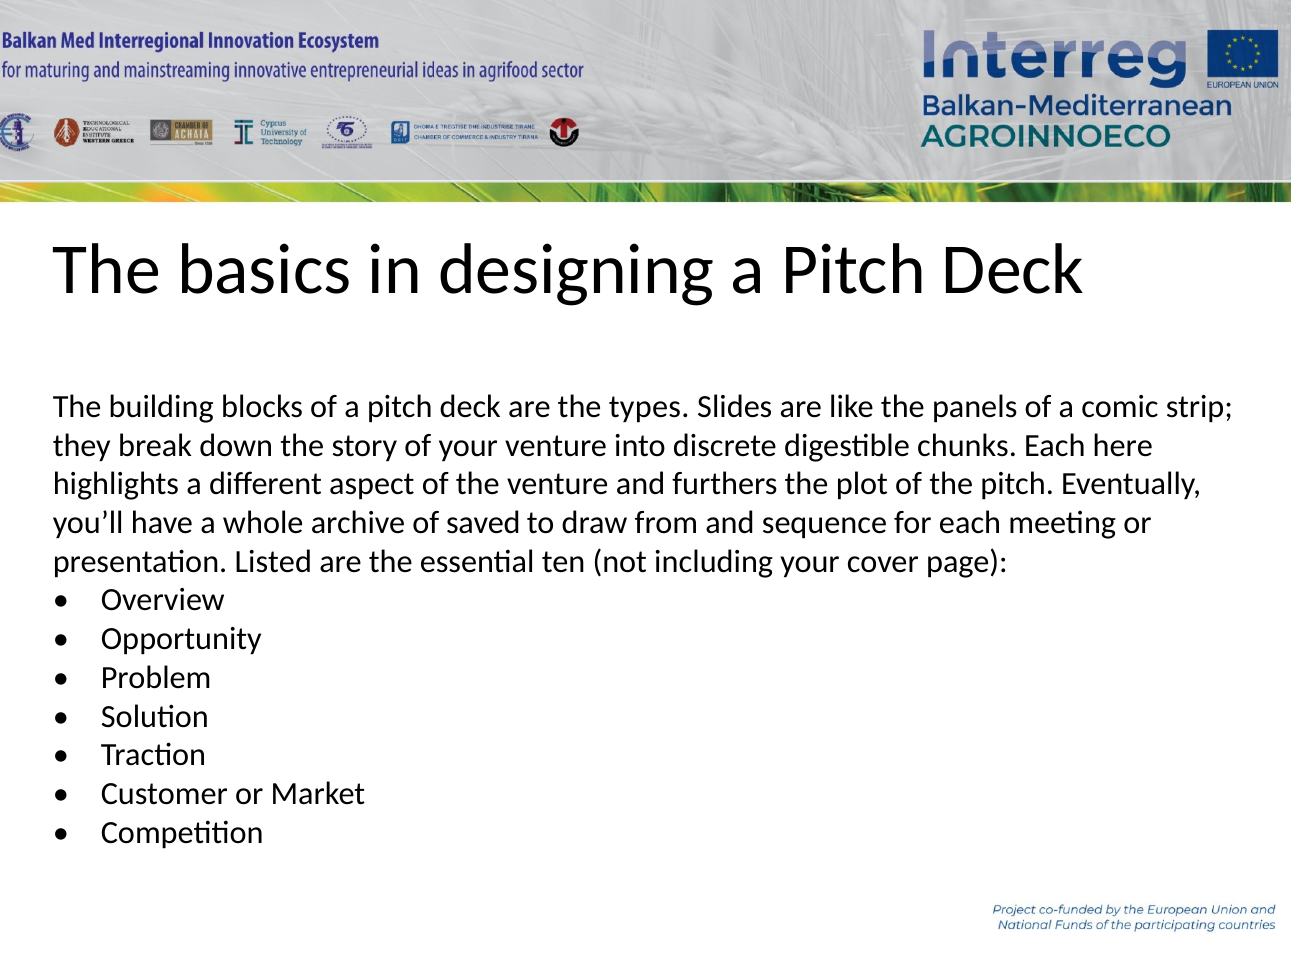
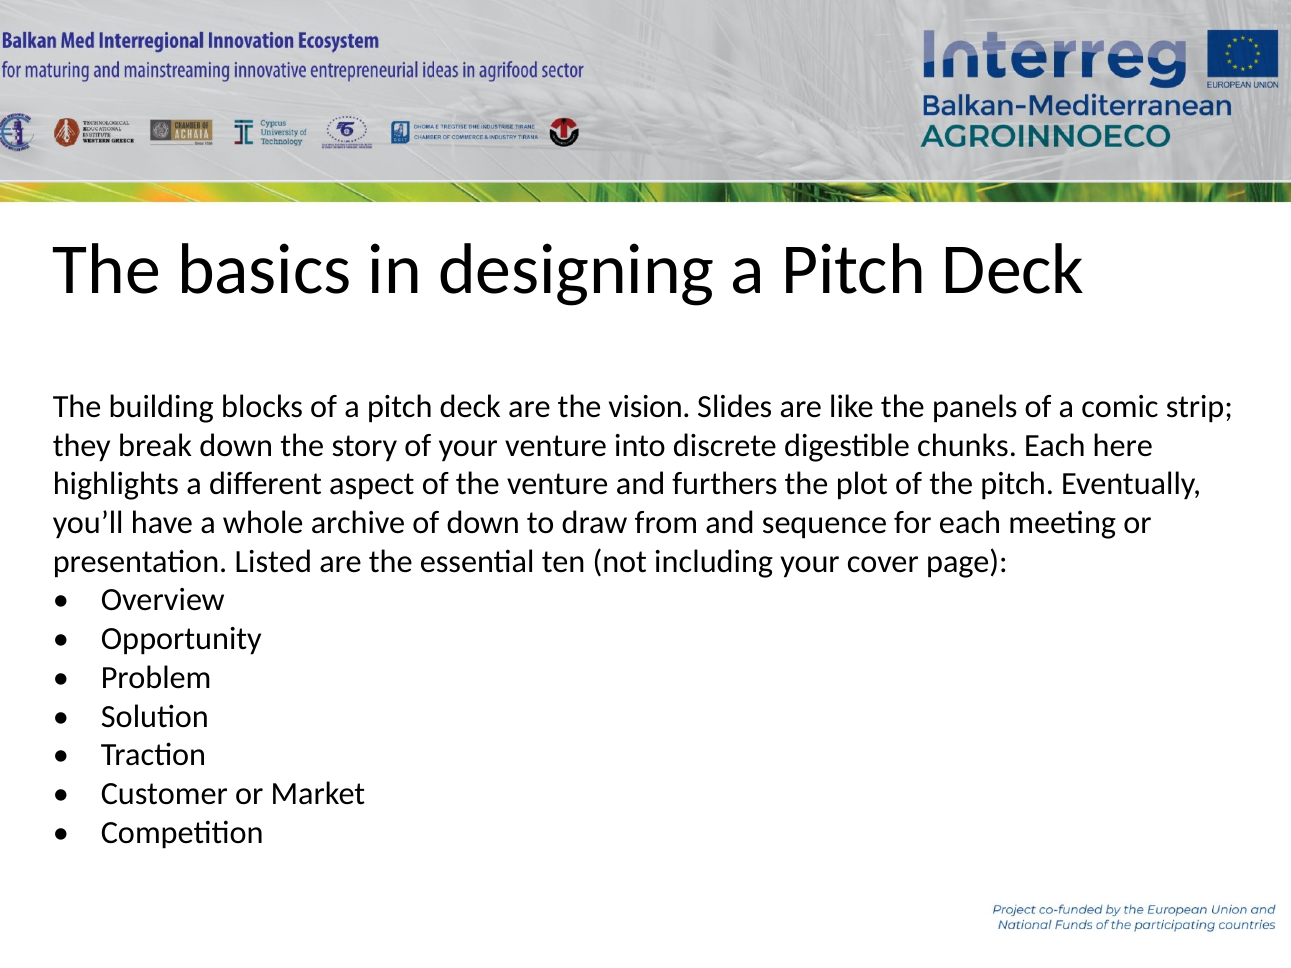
types: types -> vision
of saved: saved -> down
